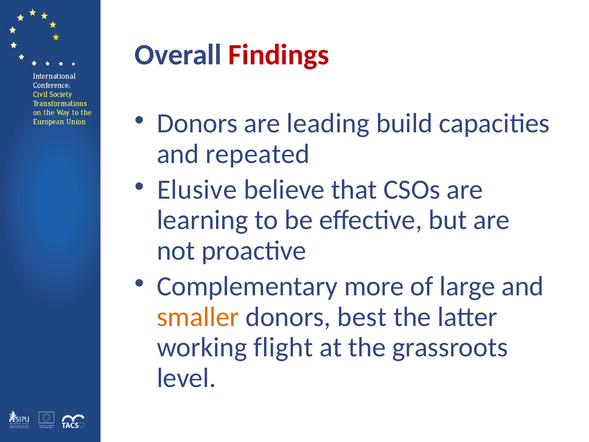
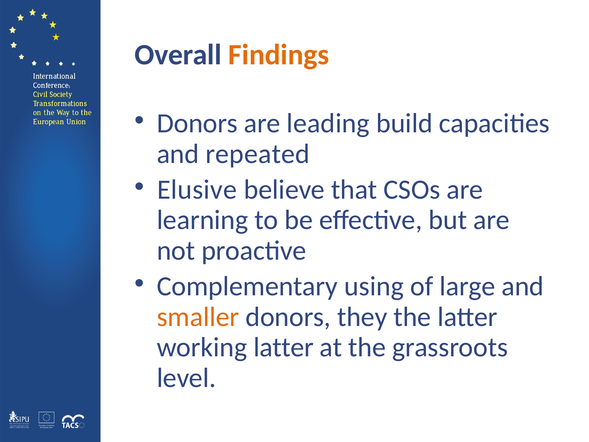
Findings colour: red -> orange
more: more -> using
best: best -> they
working flight: flight -> latter
